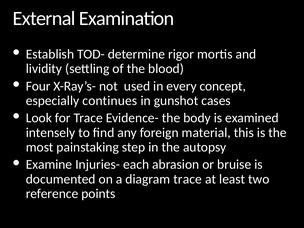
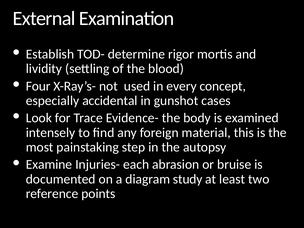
continues: continues -> accidental
diagram trace: trace -> study
